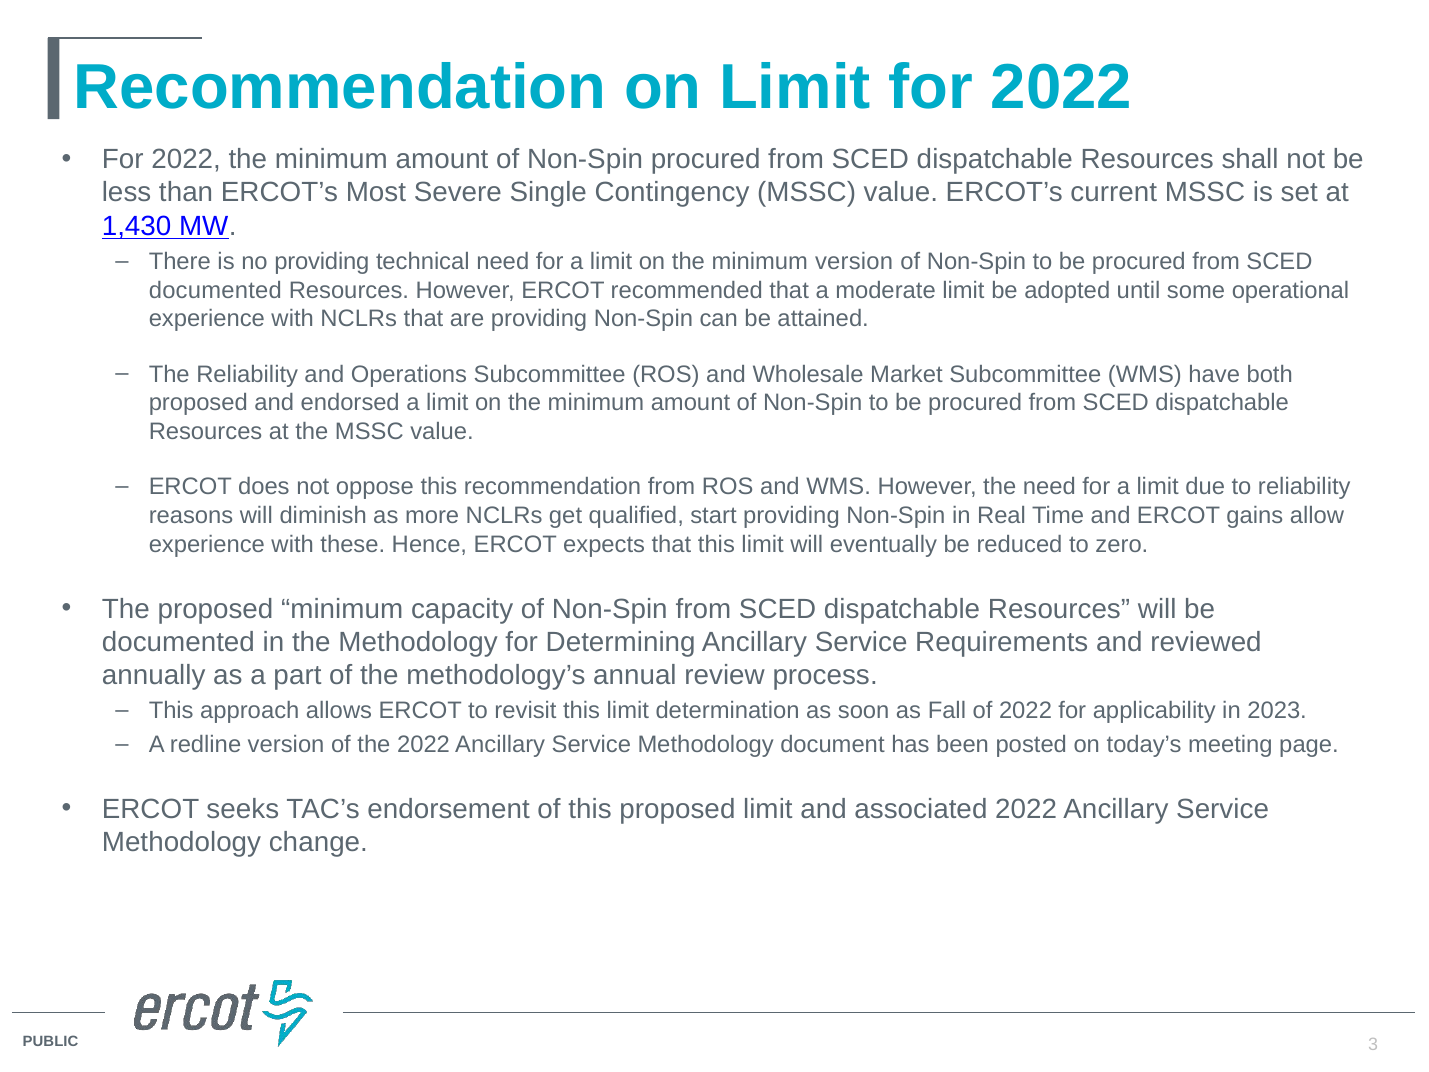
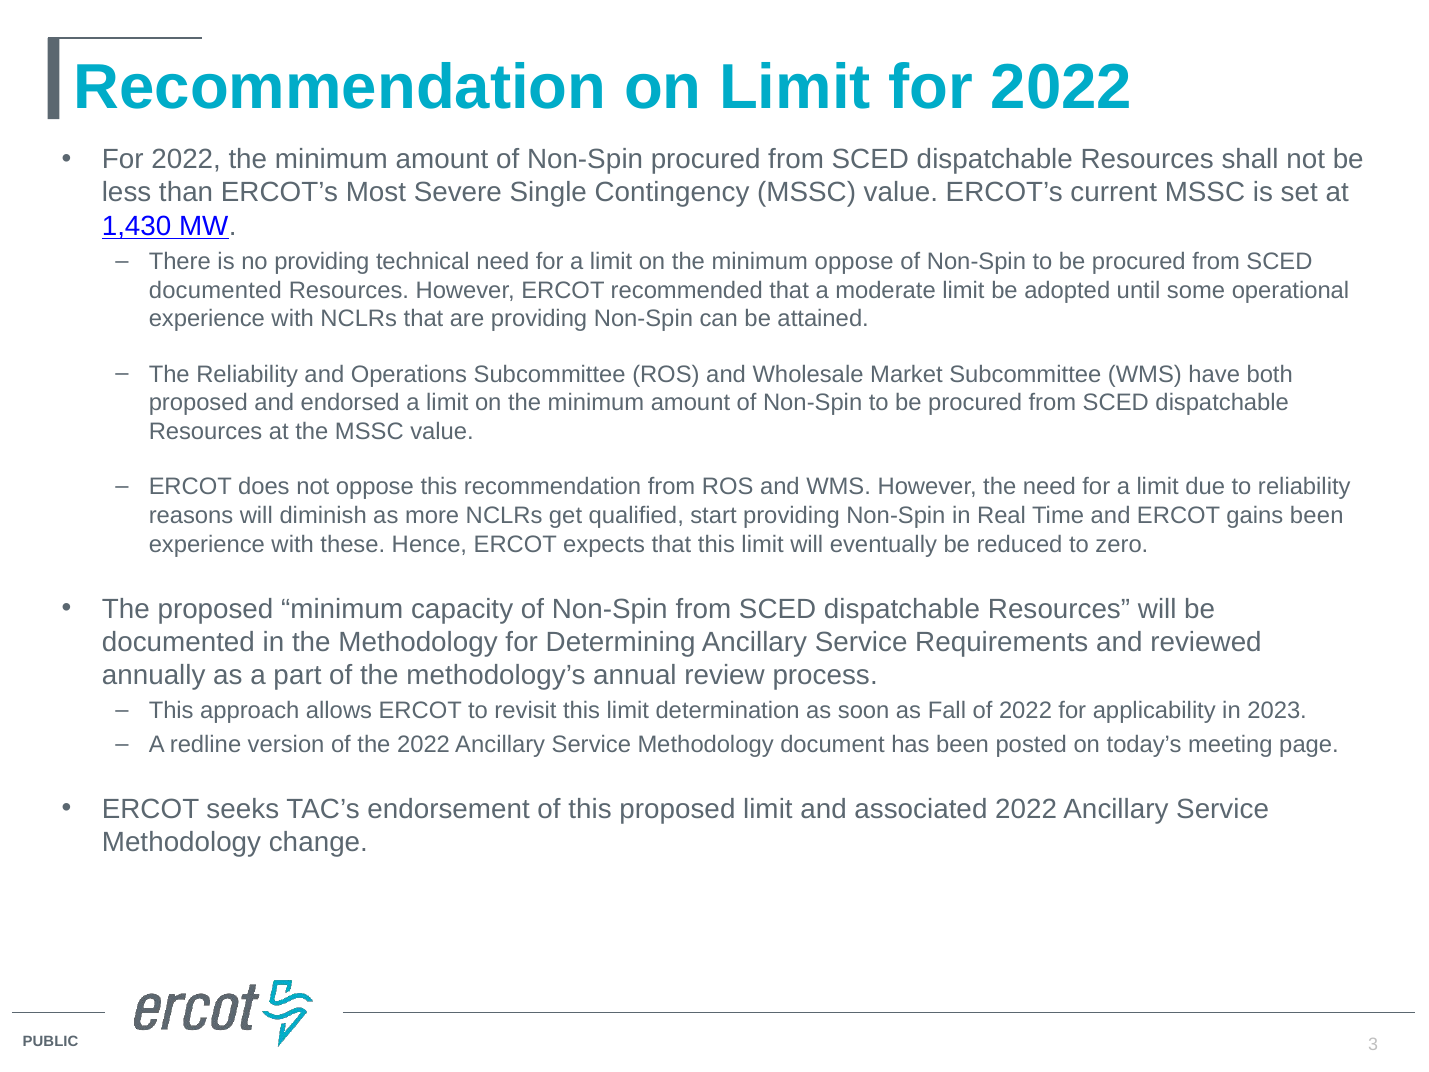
minimum version: version -> oppose
gains allow: allow -> been
